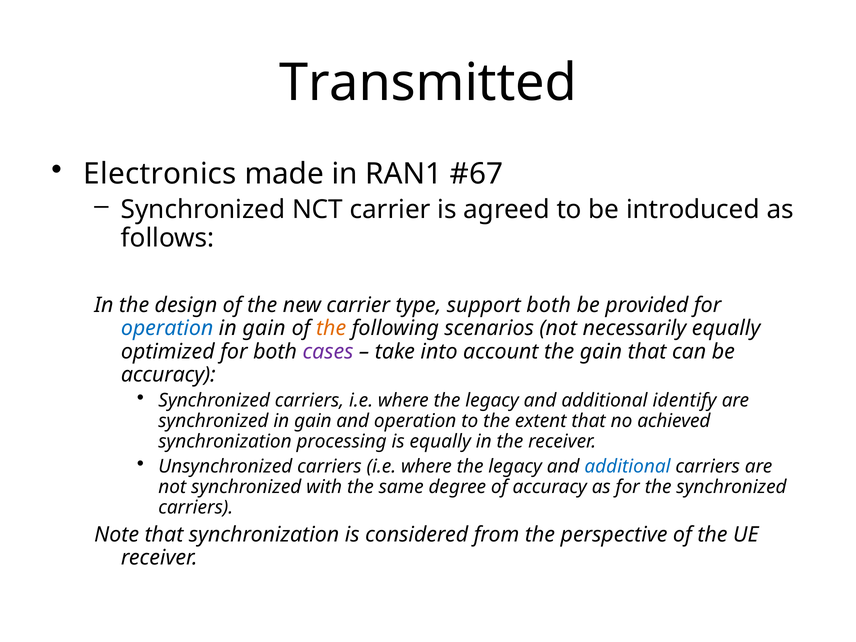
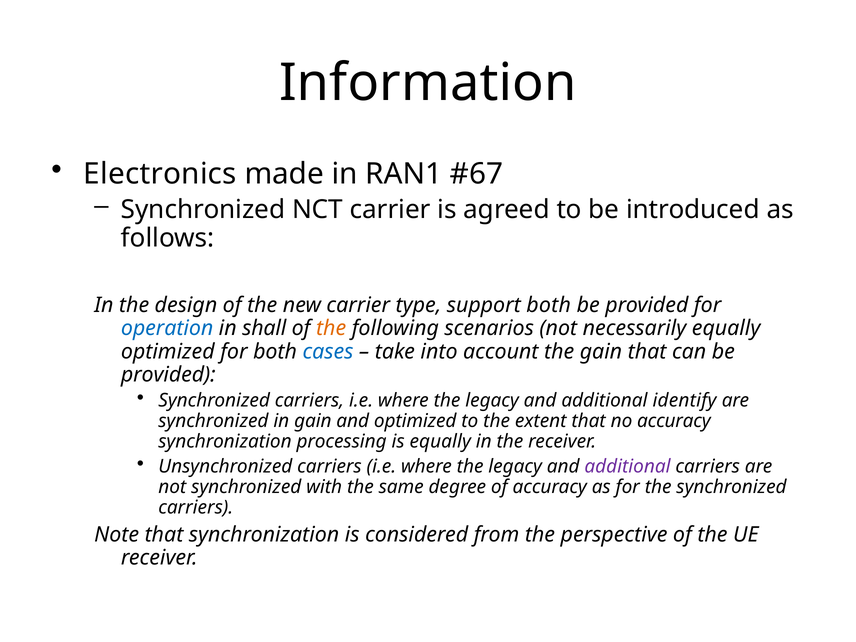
Transmitted: Transmitted -> Information
gain at (264, 328): gain -> shall
cases colour: purple -> blue
accuracy at (168, 375): accuracy -> provided
and operation: operation -> optimized
no achieved: achieved -> accuracy
additional at (627, 467) colour: blue -> purple
